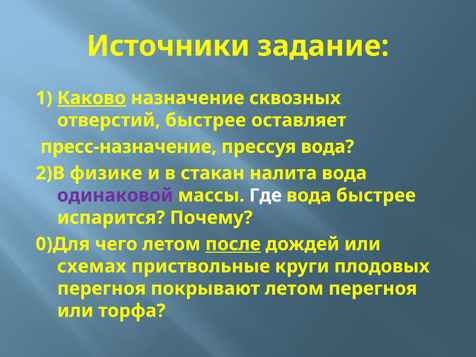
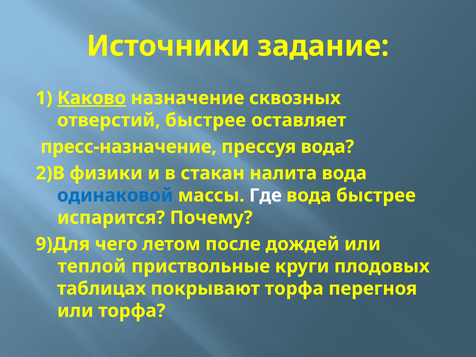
физике: физике -> физики
одинаковой colour: purple -> blue
0)Для: 0)Для -> 9)Для
после underline: present -> none
схемах: схемах -> теплой
перегноя at (101, 289): перегноя -> таблицах
покрывают летом: летом -> торфа
